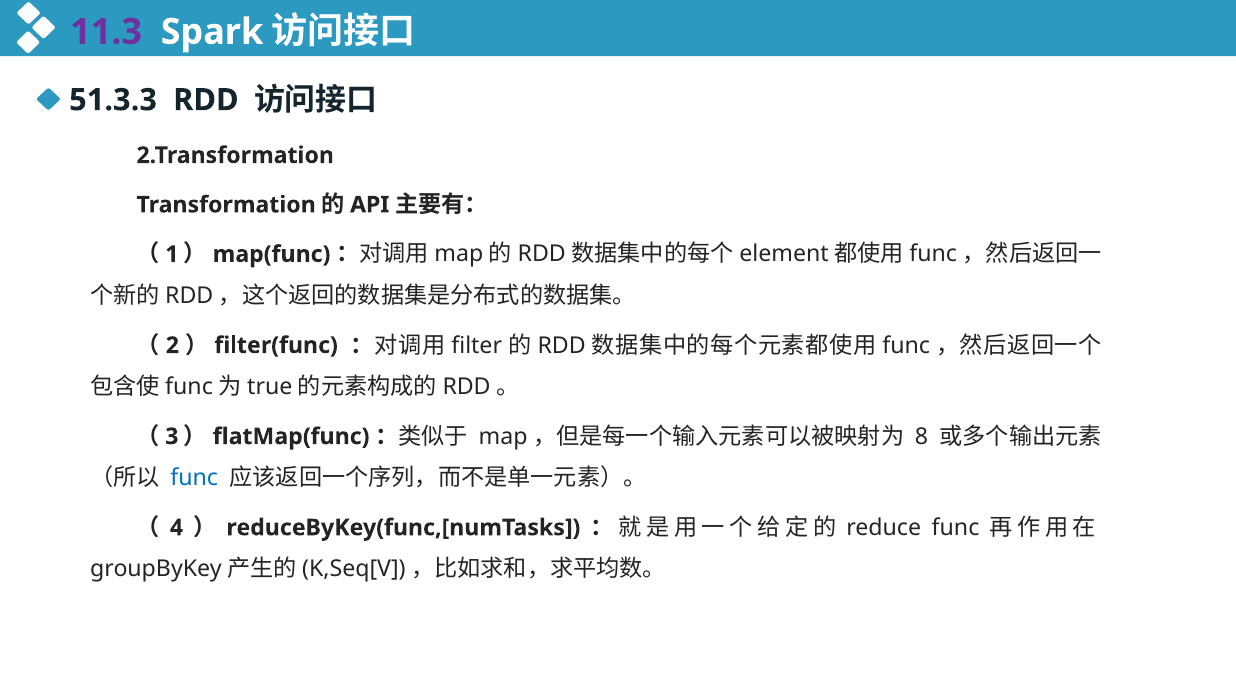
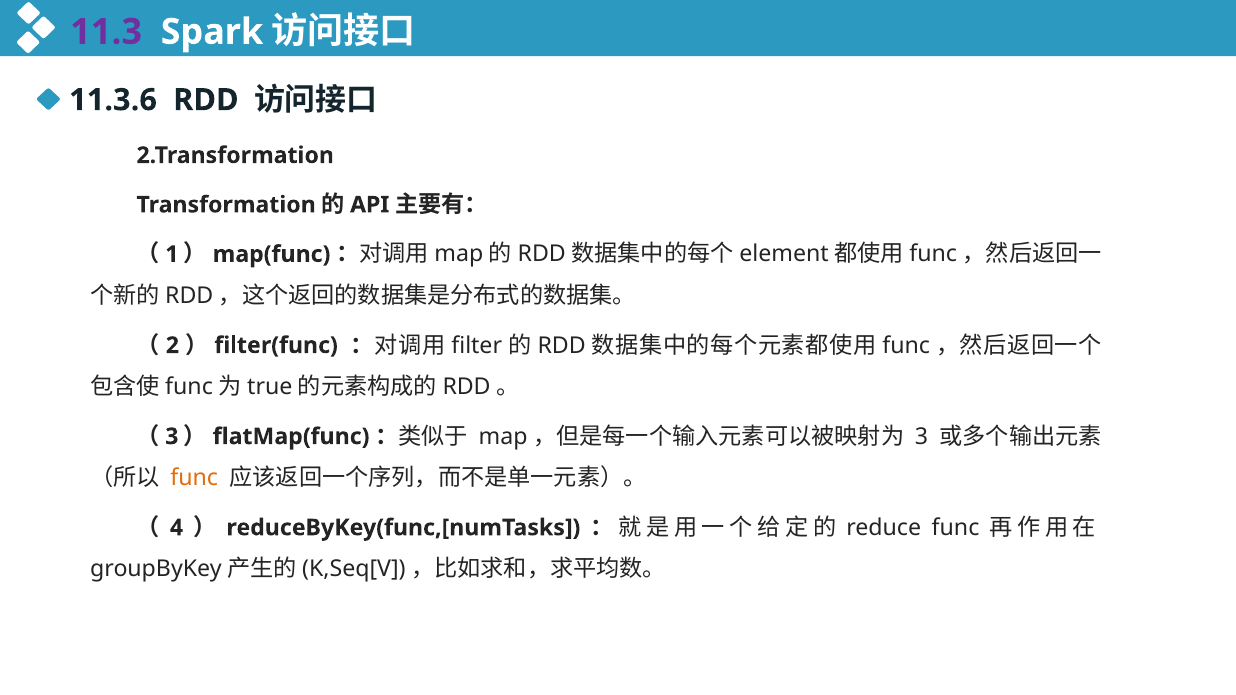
51.3.3: 51.3.3 -> 11.3.6
8 at (921, 436): 8 -> 3
func at (194, 478) colour: blue -> orange
